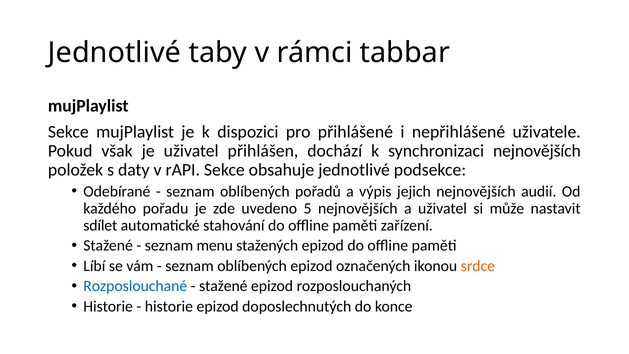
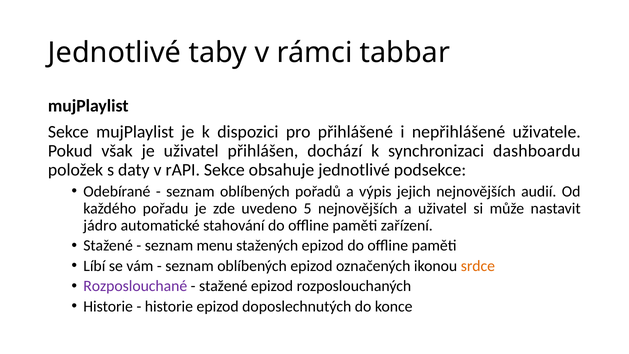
synchronizaci nejnovějších: nejnovějších -> dashboardu
sdílet: sdílet -> jádro
Rozposlouchané colour: blue -> purple
